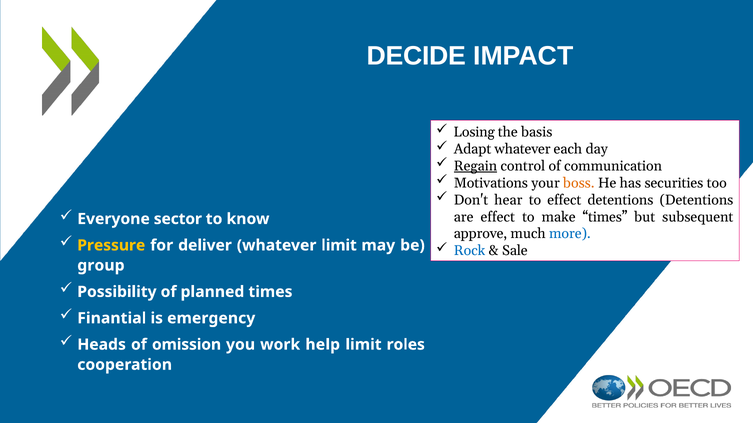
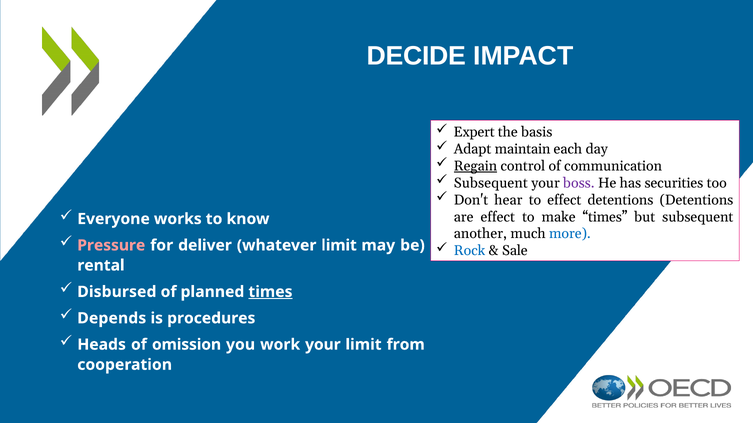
Losing: Losing -> Expert
Adapt whatever: whatever -> maintain
Motivations at (491, 183): Motivations -> Subsequent
boss colour: orange -> purple
sector: sector -> works
approve: approve -> another
Pressure colour: yellow -> pink
group: group -> rental
Possibility: Possibility -> Disbursed
times at (270, 292) underline: none -> present
Finantial: Finantial -> Depends
emergency: emergency -> procedures
work help: help -> your
roles: roles -> from
